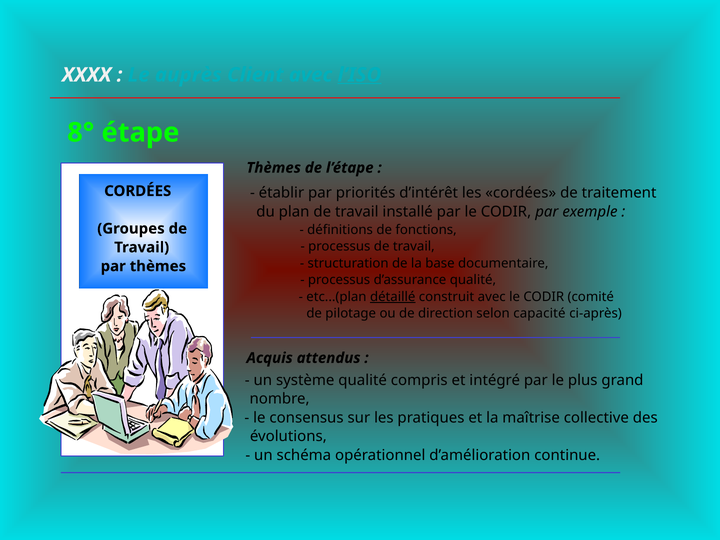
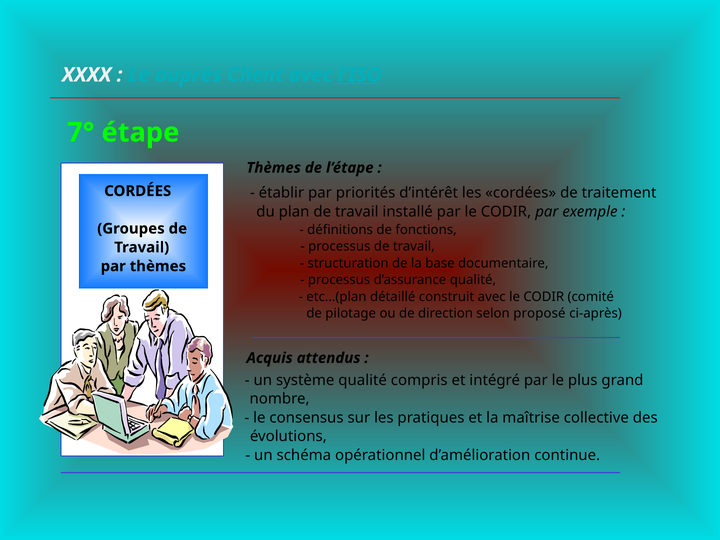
8°: 8° -> 7°
détaillé underline: present -> none
capacité: capacité -> proposé
